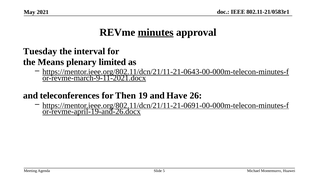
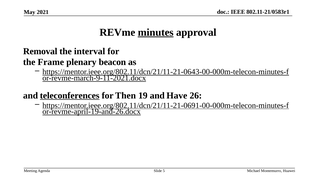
Tuesday: Tuesday -> Removal
Means: Means -> Frame
limited: limited -> beacon
teleconferences underline: none -> present
